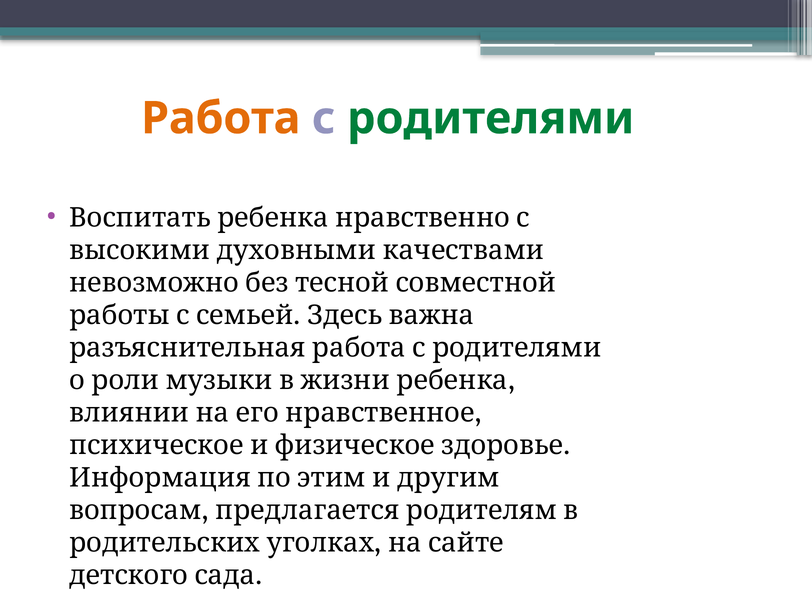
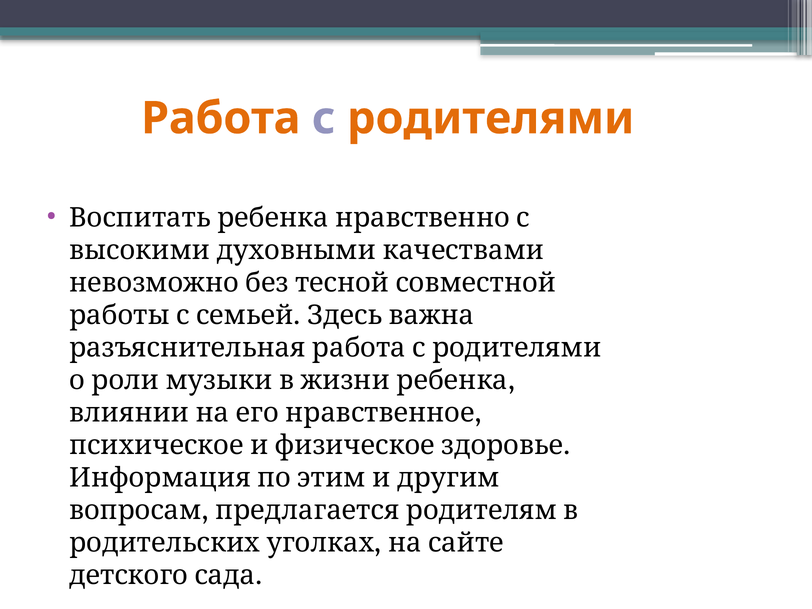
родителями colour: green -> orange
